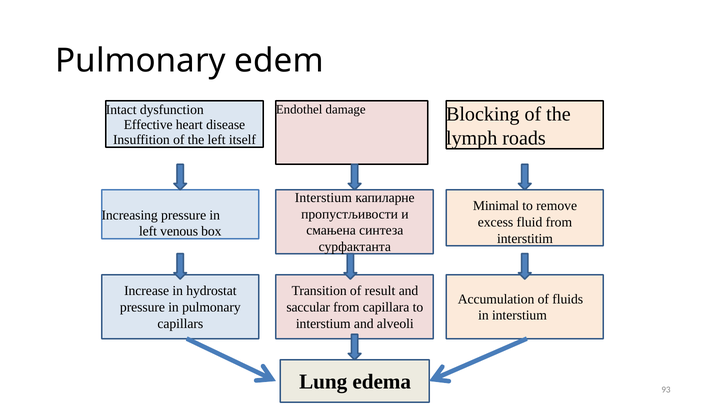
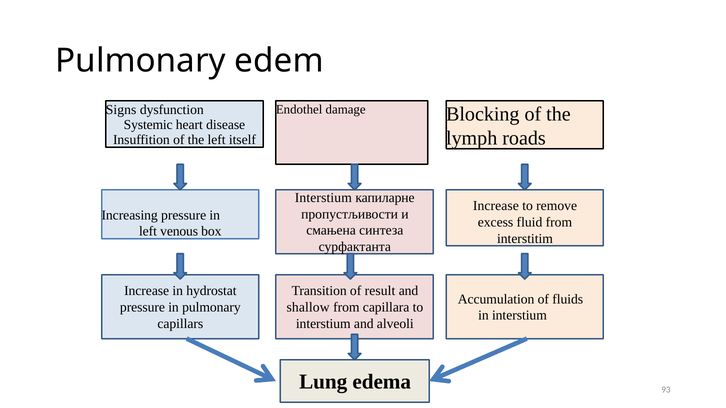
Intact: Intact -> Signs
Effective: Effective -> Systemic
Minimal at (496, 206): Minimal -> Increase
saccular: saccular -> shallow
